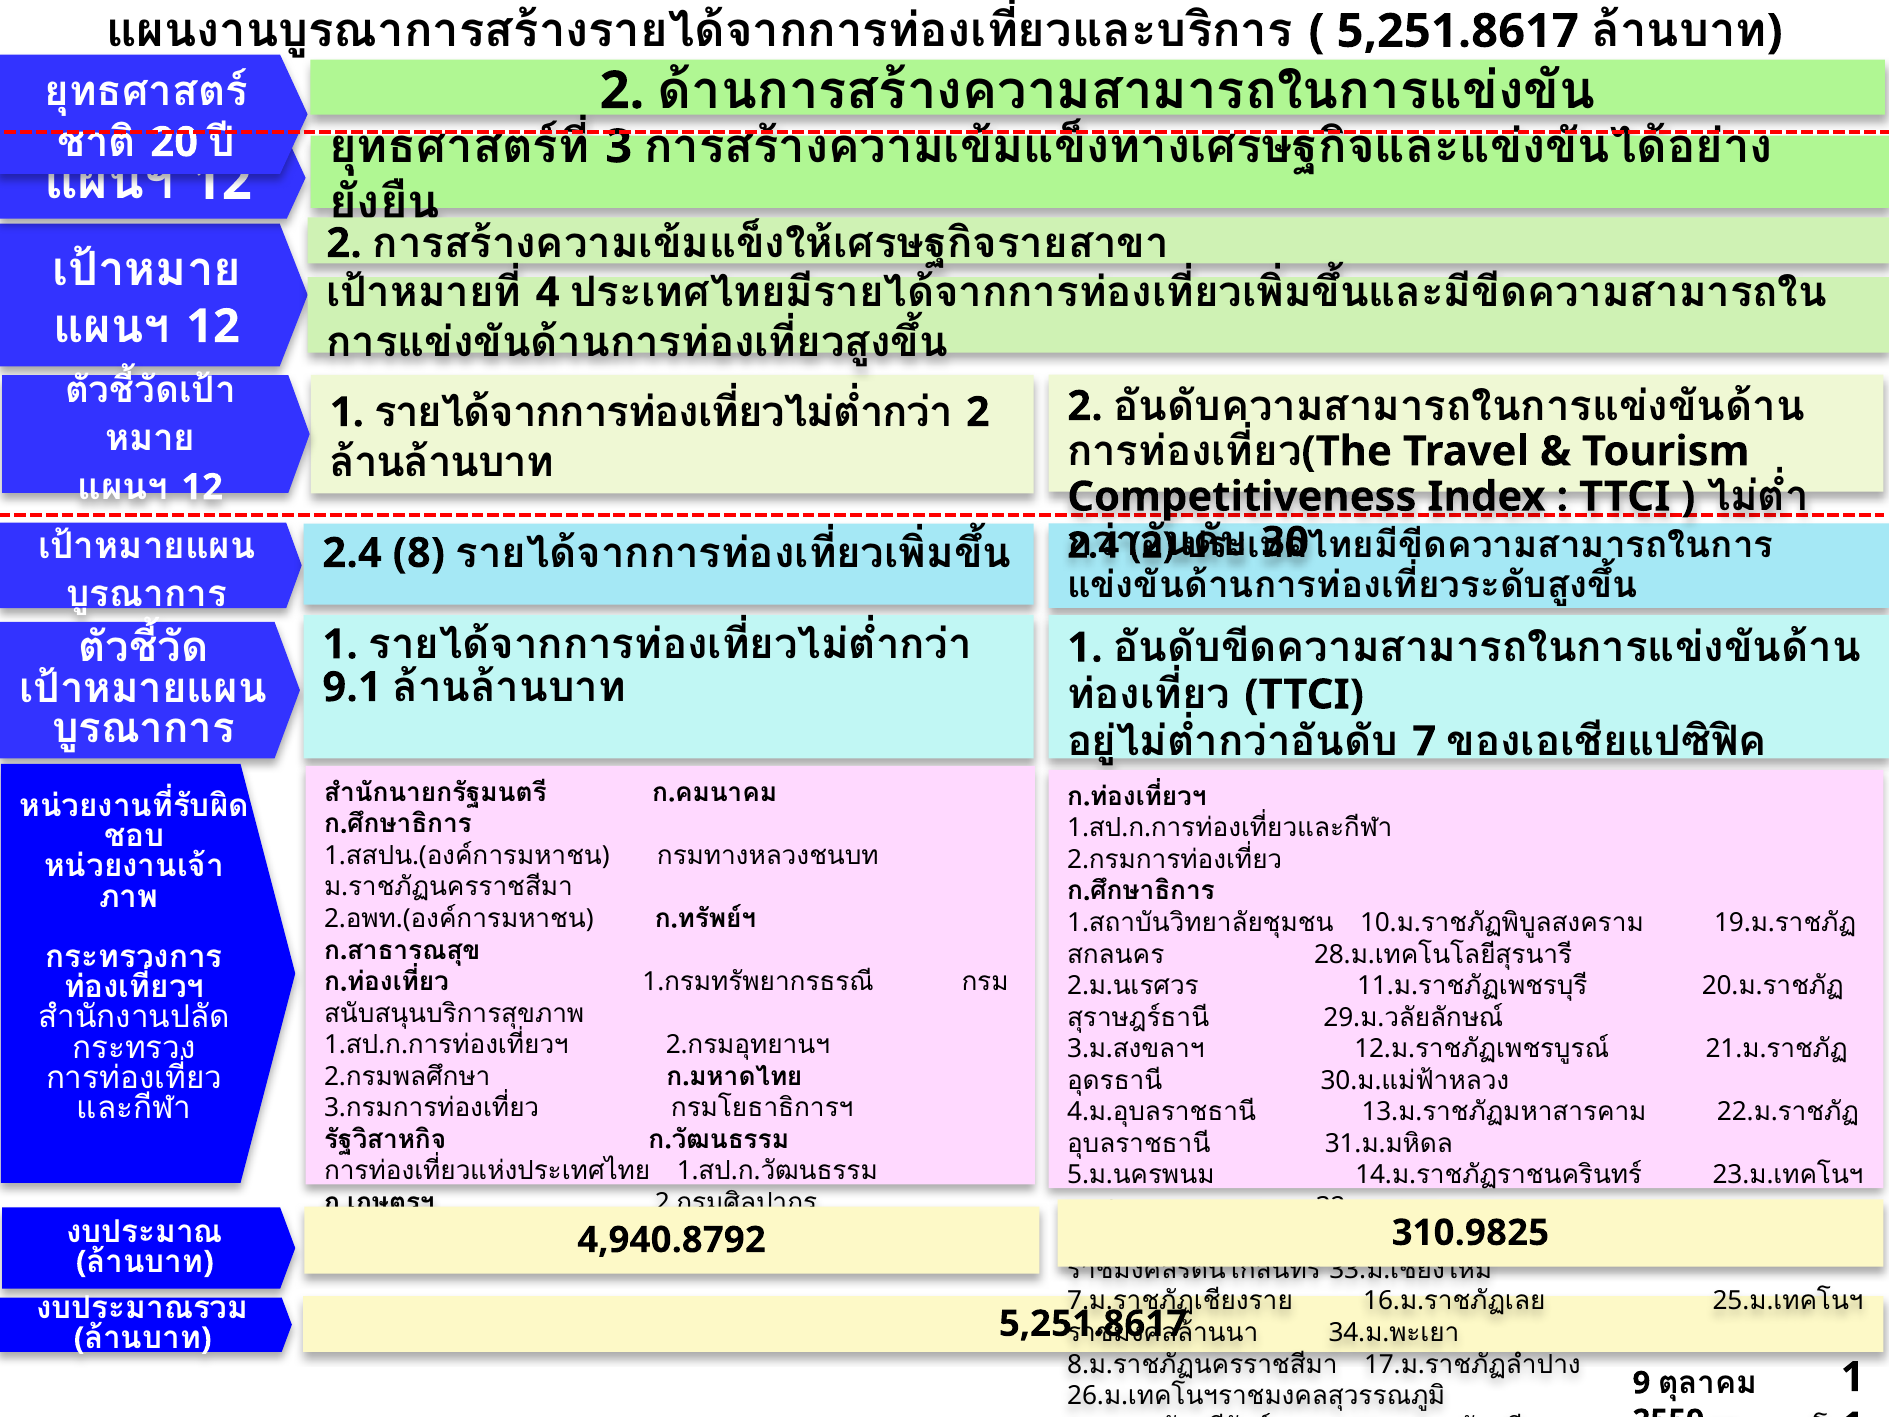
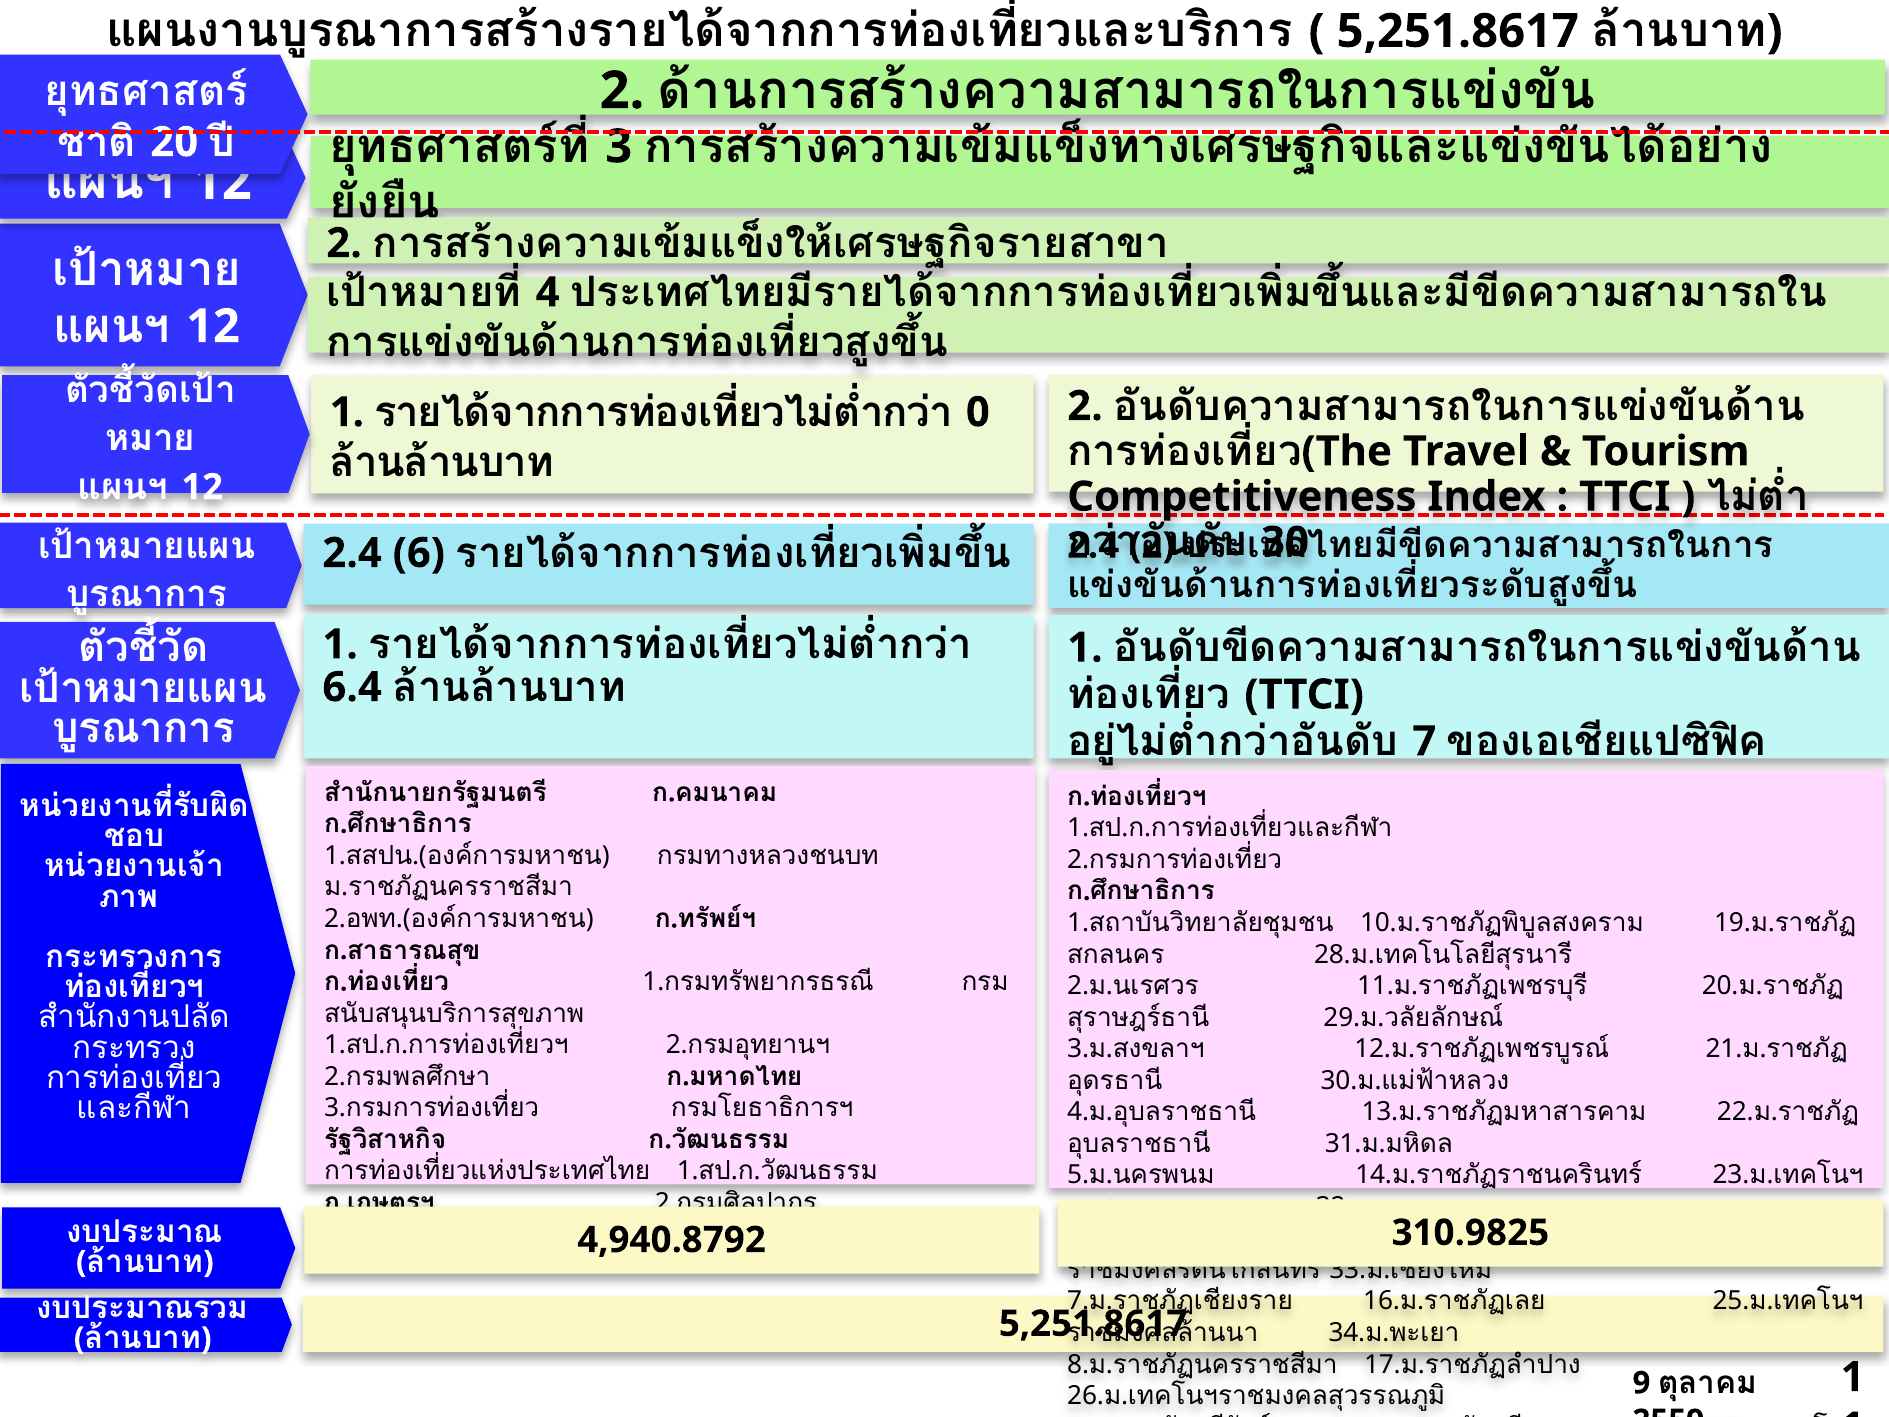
2 at (978, 412): 2 -> 0
8: 8 -> 6
9.1: 9.1 -> 6.4
